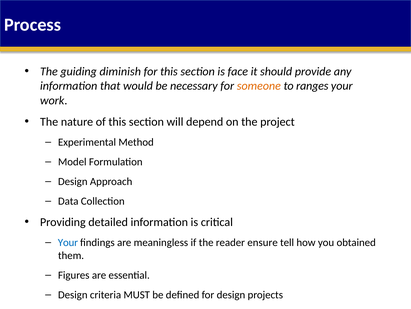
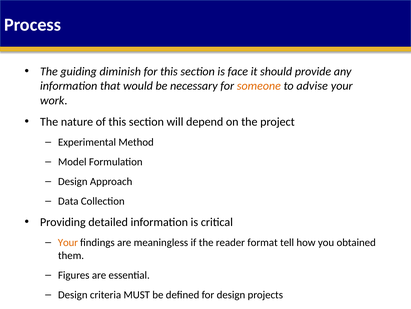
ranges: ranges -> advise
Your at (68, 242) colour: blue -> orange
ensure: ensure -> format
